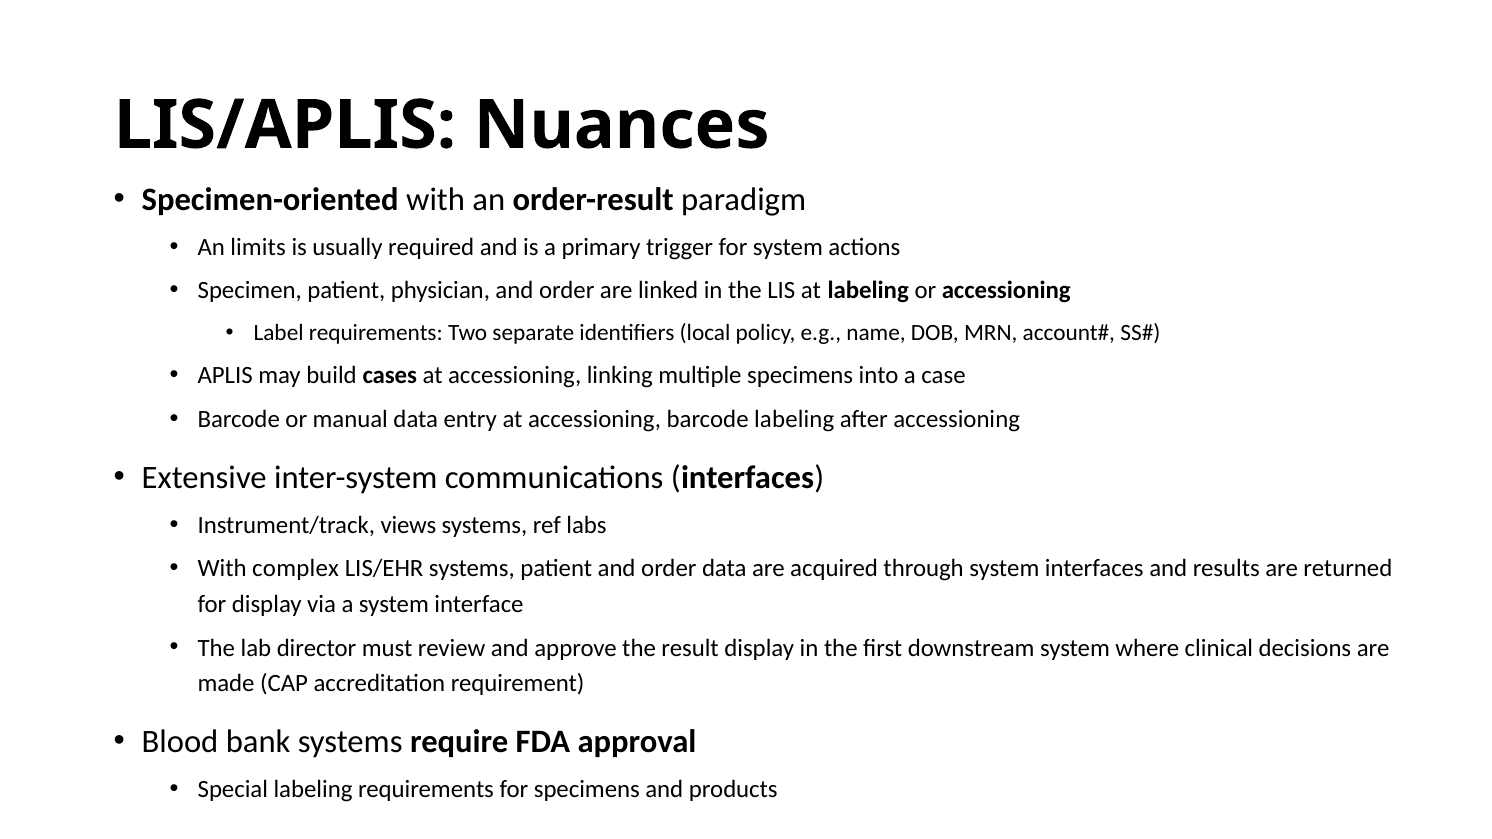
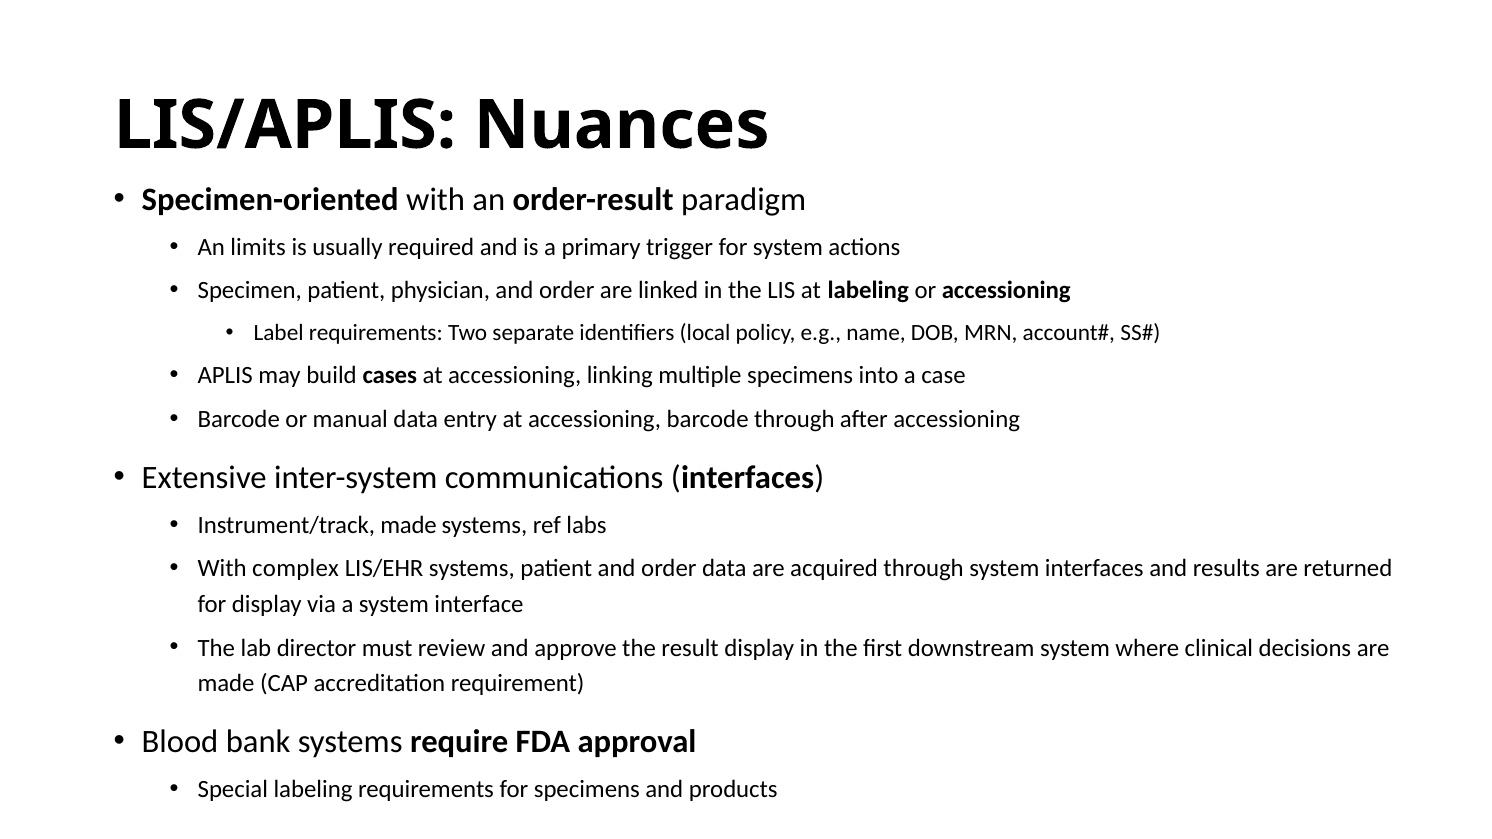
barcode labeling: labeling -> through
Instrument/track views: views -> made
